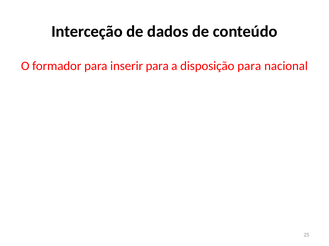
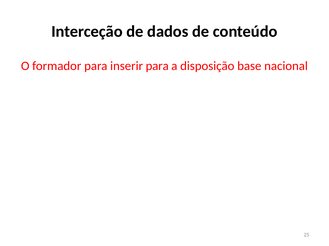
disposição para: para -> base
